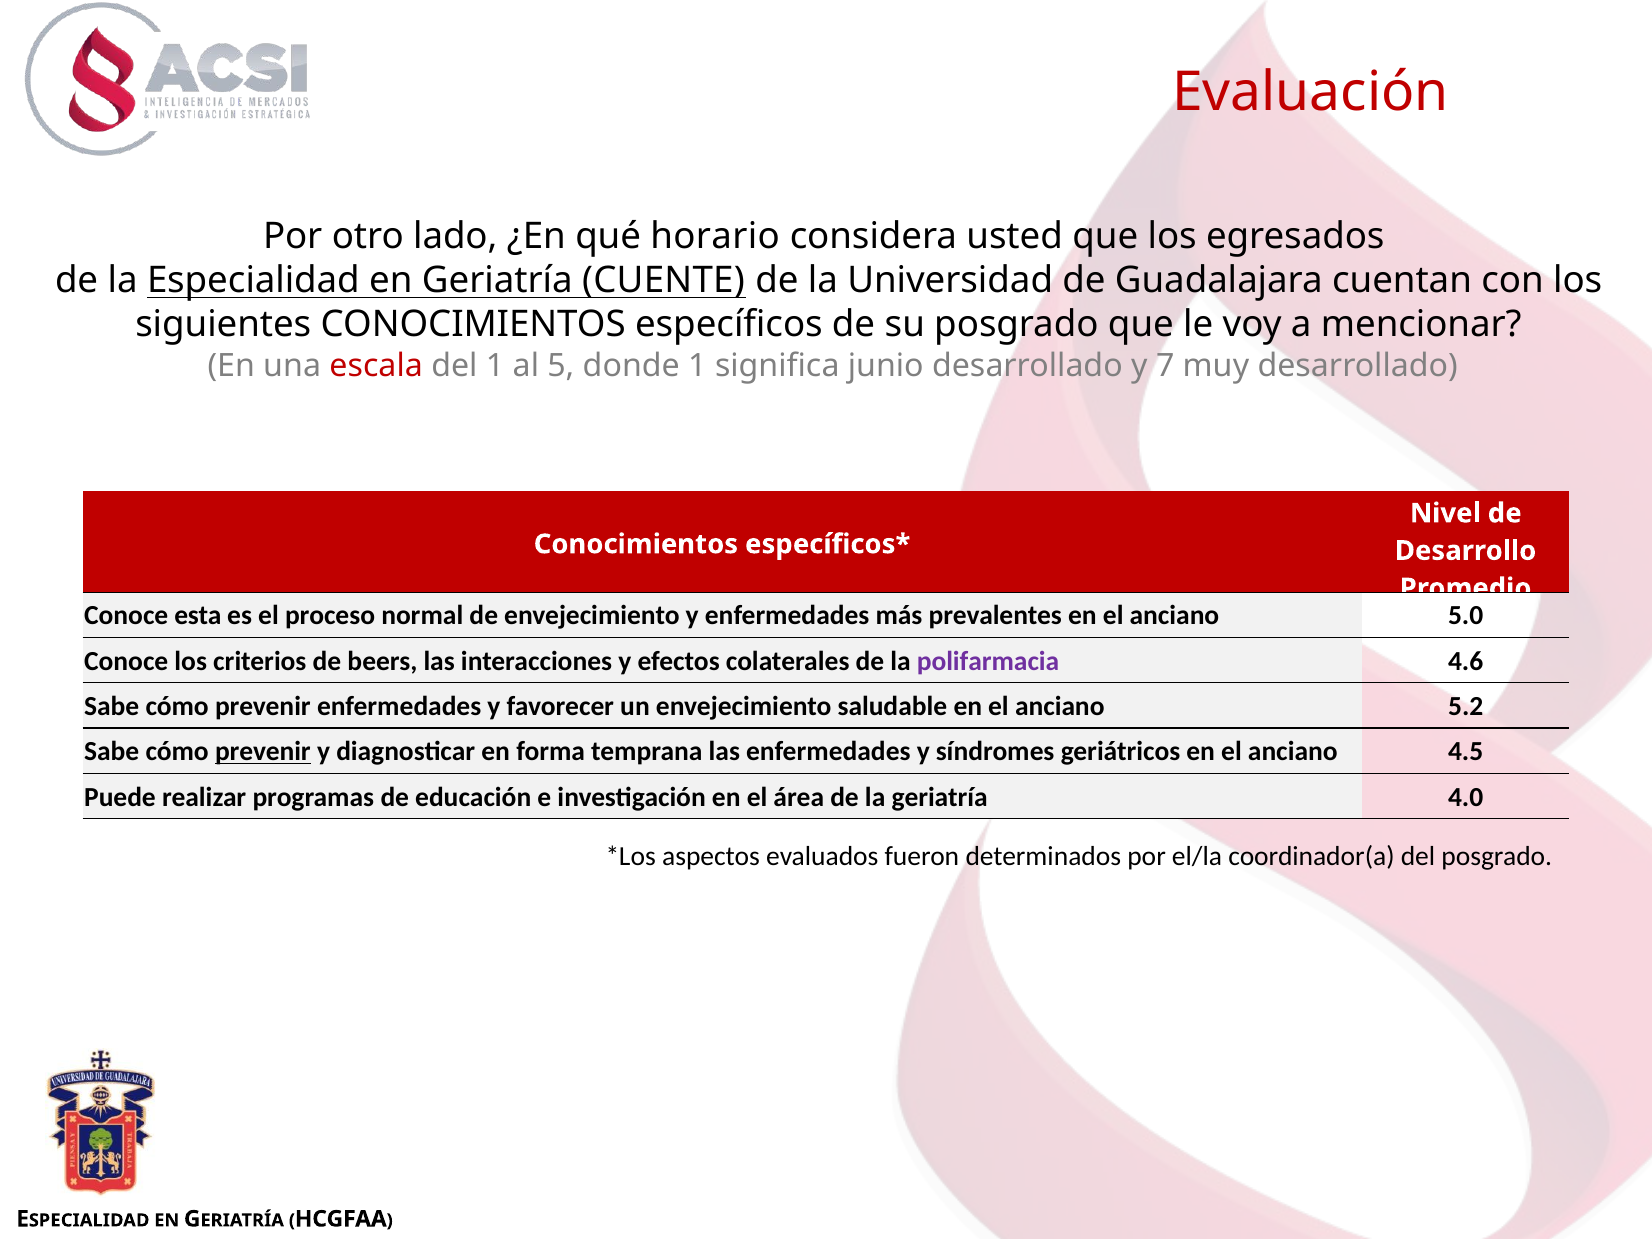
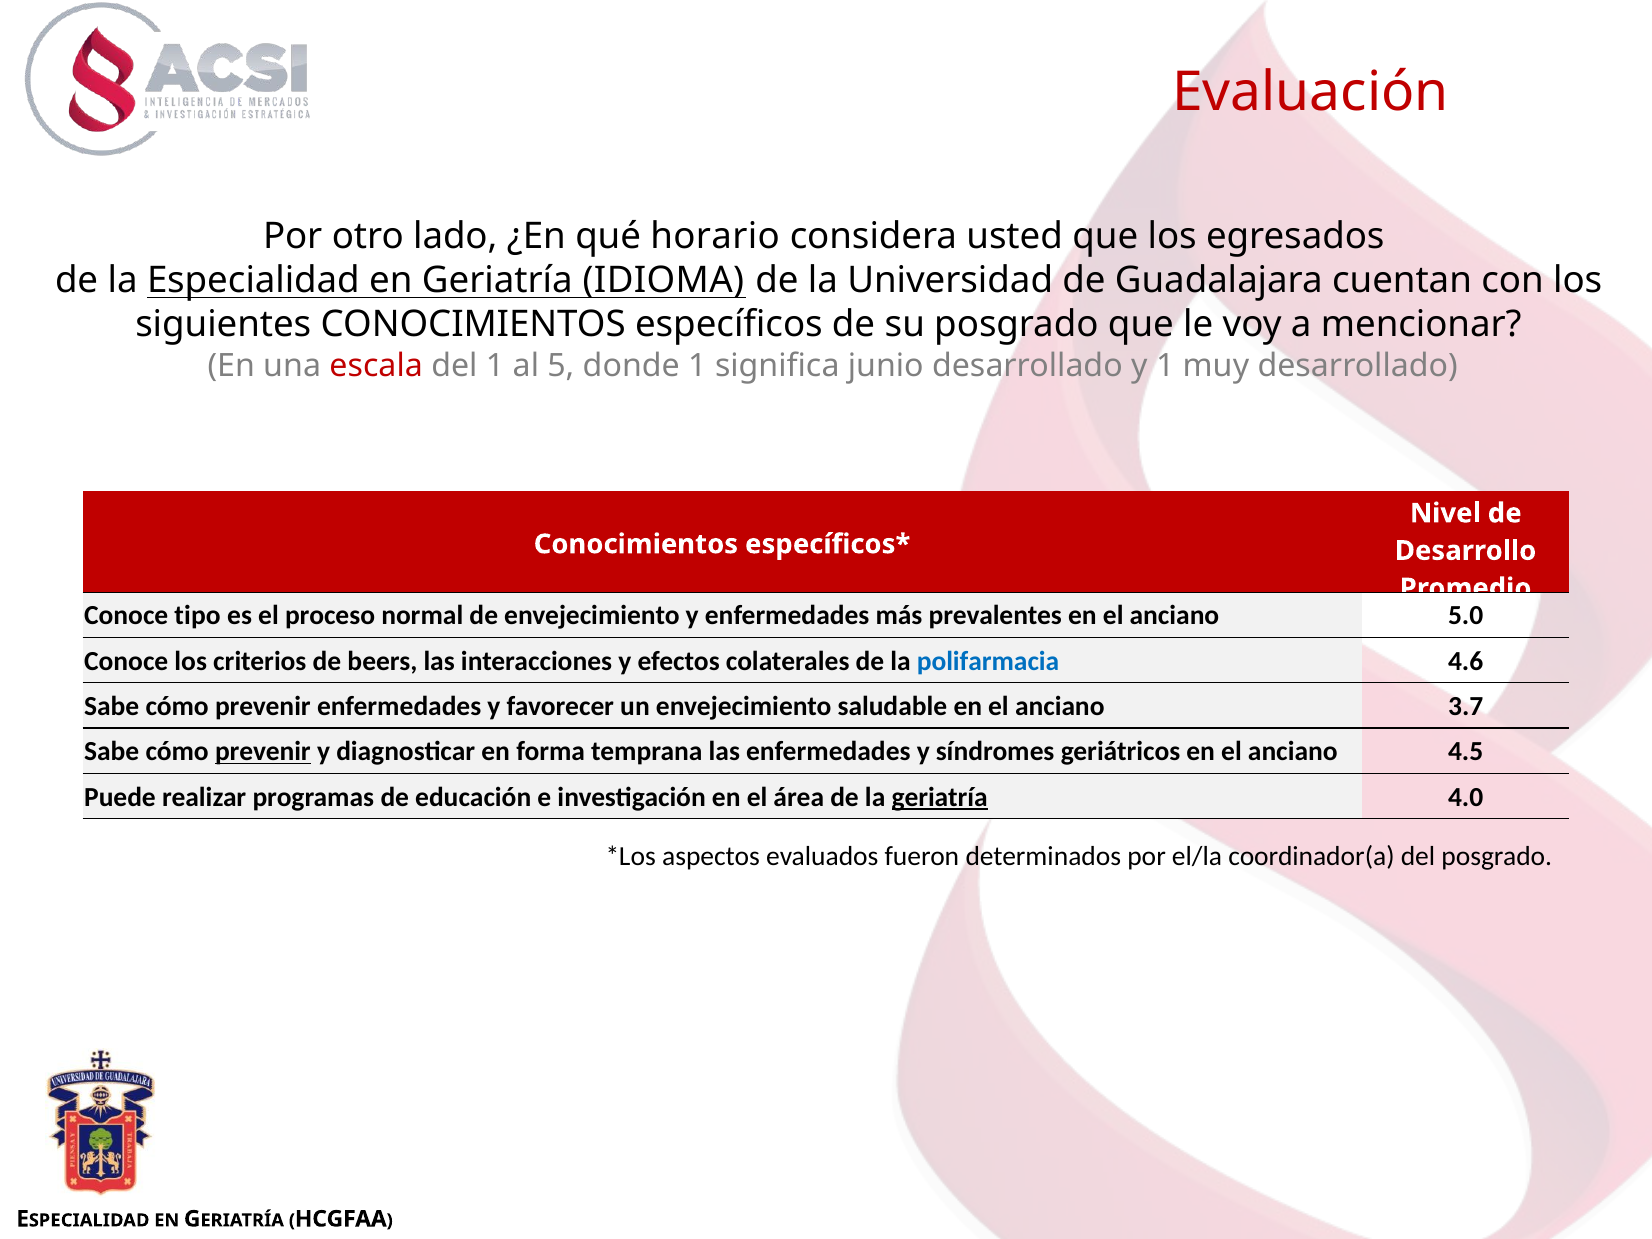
CUENTE: CUENTE -> IDIOMA
y 7: 7 -> 1
esta: esta -> tipo
polifarmacia colour: purple -> blue
5.2: 5.2 -> 3.7
geriatría at (940, 797) underline: none -> present
